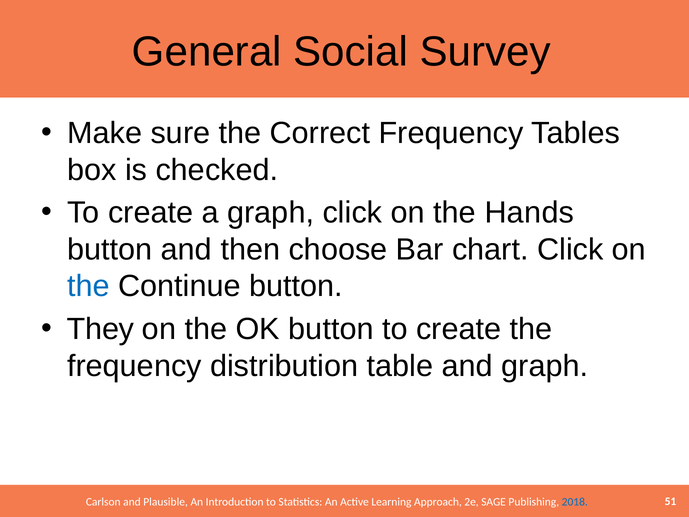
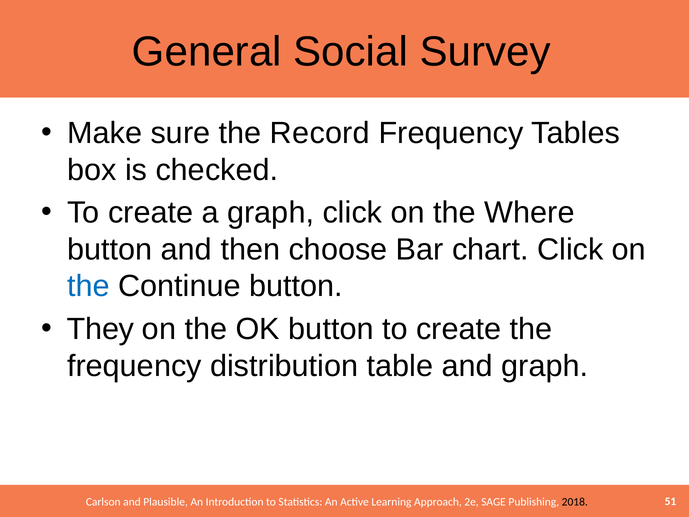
Correct: Correct -> Record
Hands: Hands -> Where
2018 colour: blue -> black
